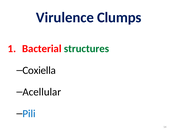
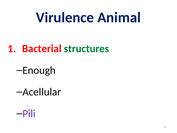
Clumps: Clumps -> Animal
Coxiella: Coxiella -> Enough
Pili colour: blue -> purple
